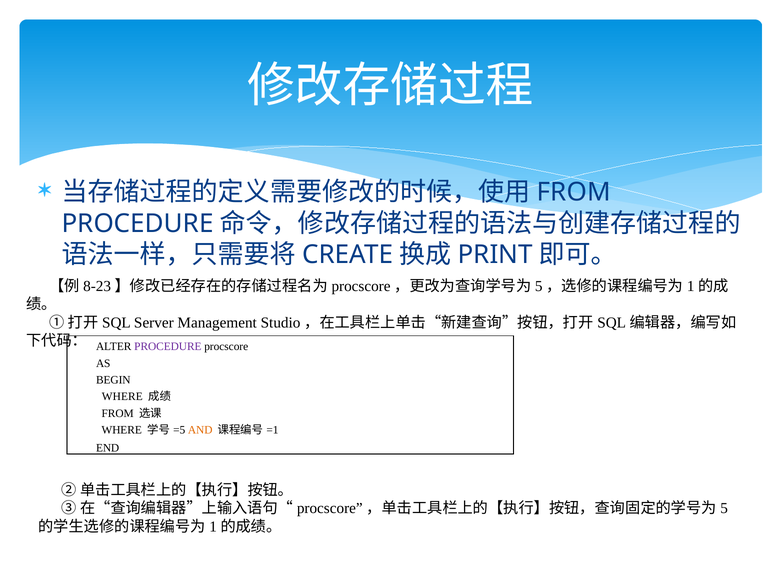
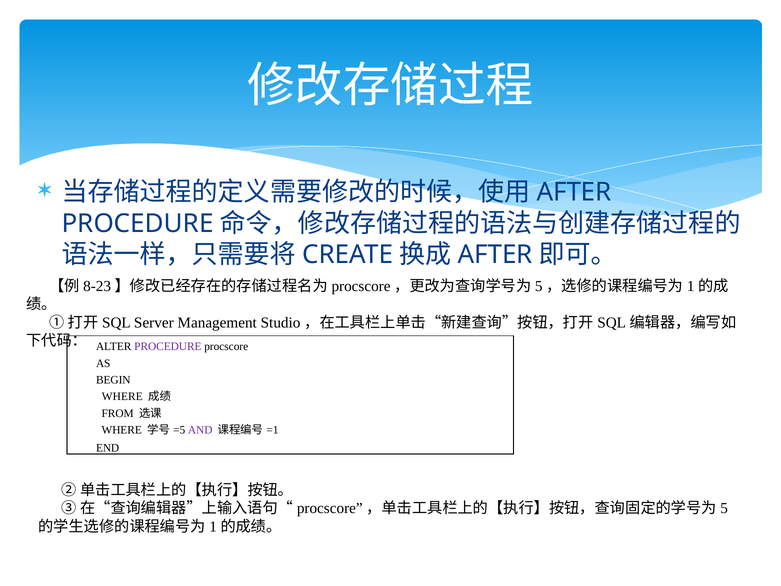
FROM at (574, 192): FROM -> AFTER
PRINT at (495, 255): PRINT -> AFTER
AND colour: orange -> purple
